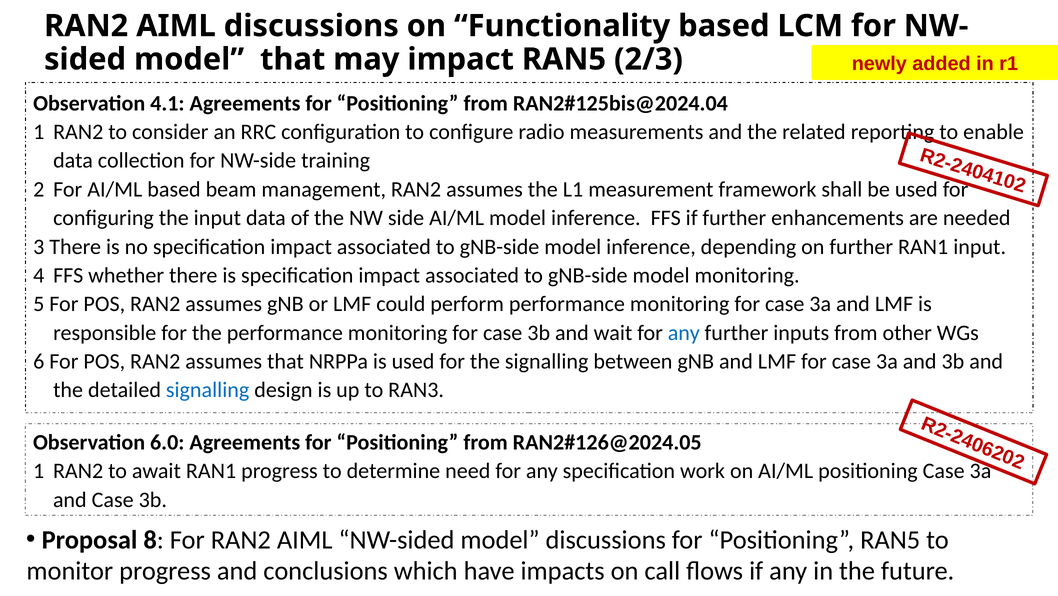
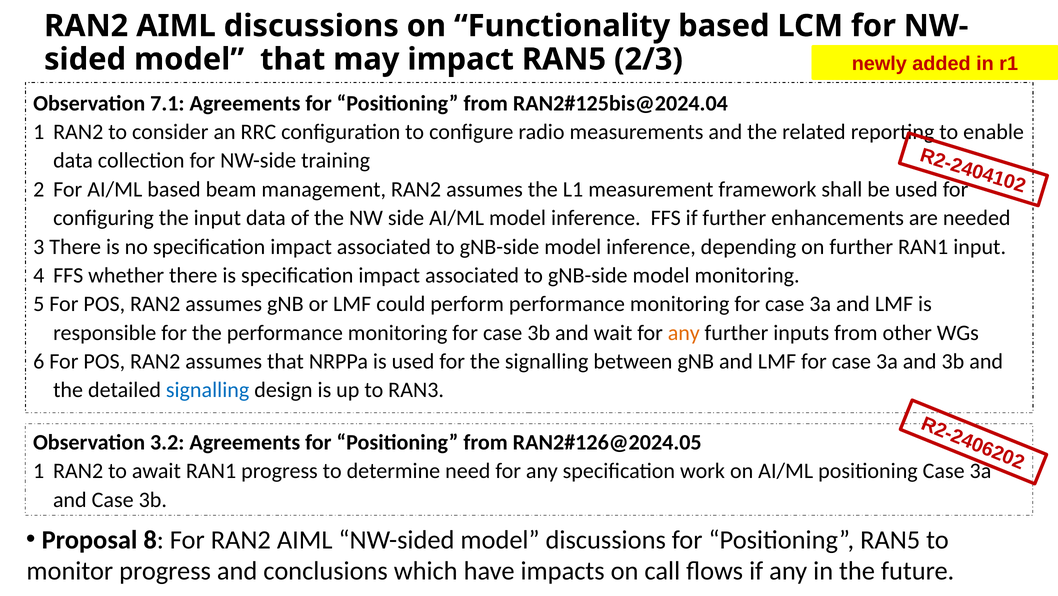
4.1: 4.1 -> 7.1
any at (684, 332) colour: blue -> orange
6.0: 6.0 -> 3.2
